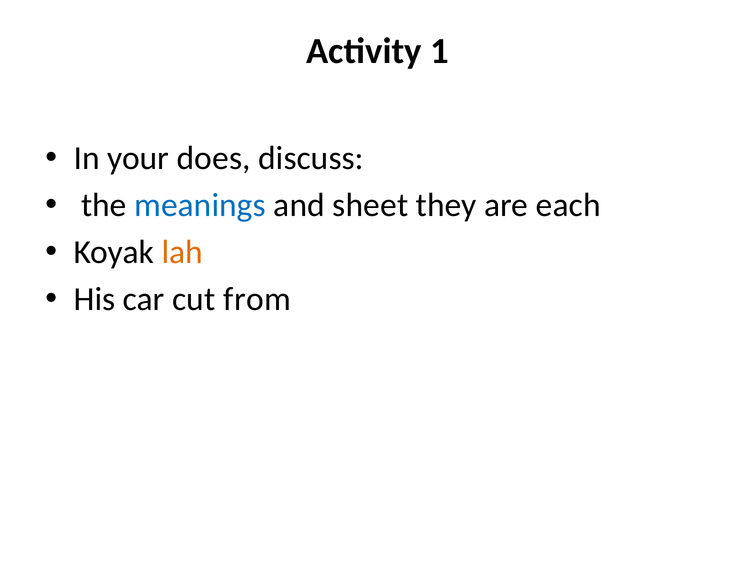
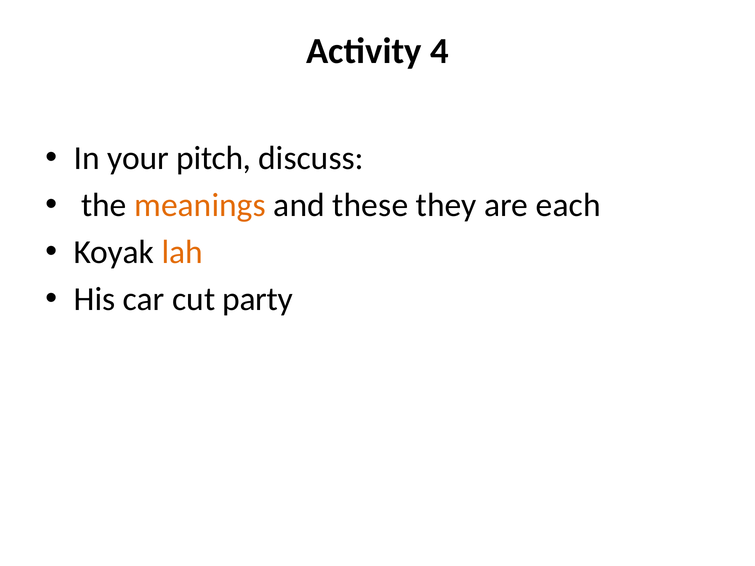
1: 1 -> 4
does: does -> pitch
meanings colour: blue -> orange
sheet: sheet -> these
from: from -> party
